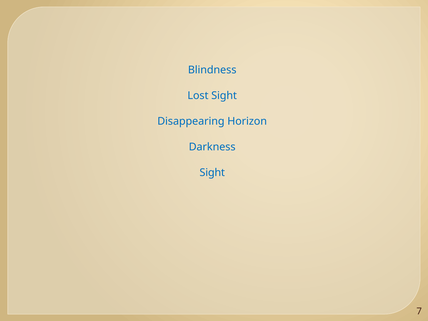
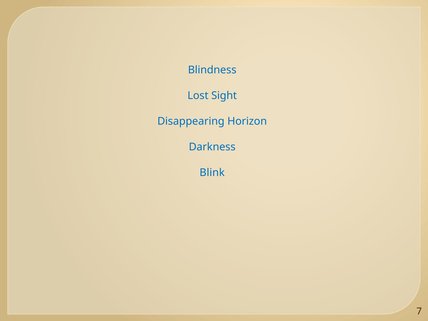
Sight at (212, 173): Sight -> Blink
